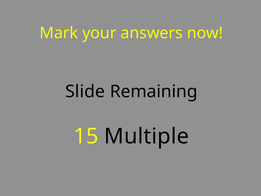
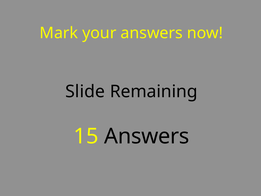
15 Multiple: Multiple -> Answers
